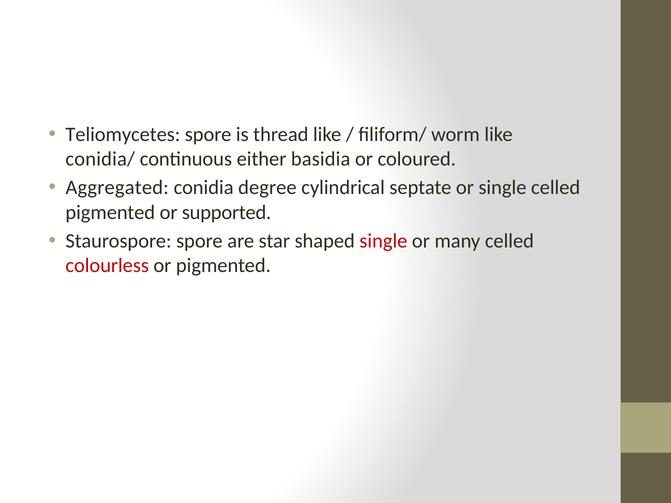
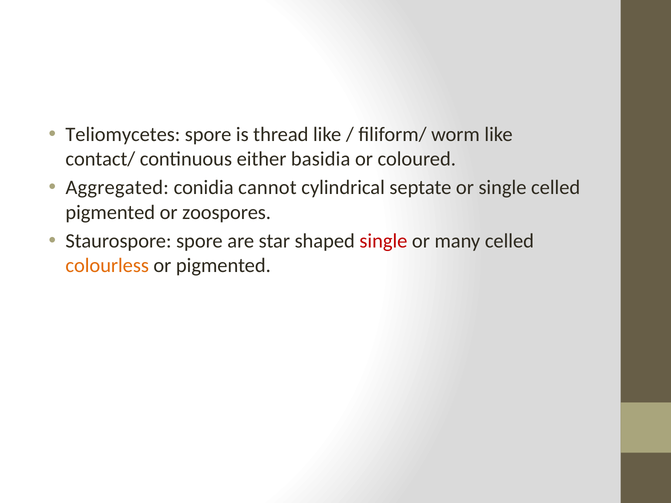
conidia/: conidia/ -> contact/
degree: degree -> cannot
supported: supported -> zoospores
colourless colour: red -> orange
